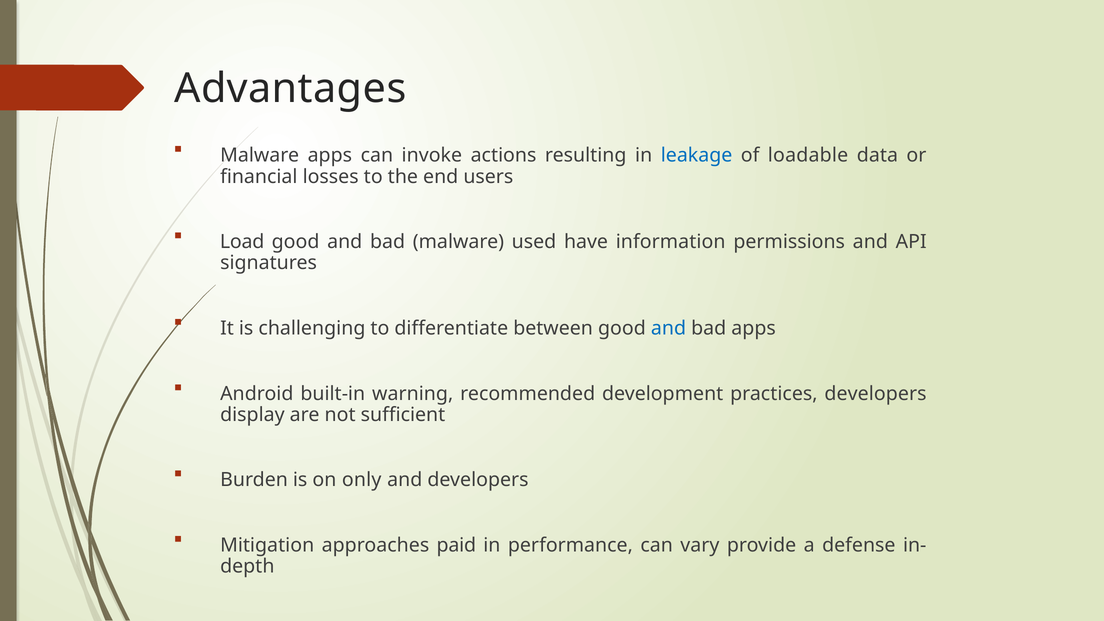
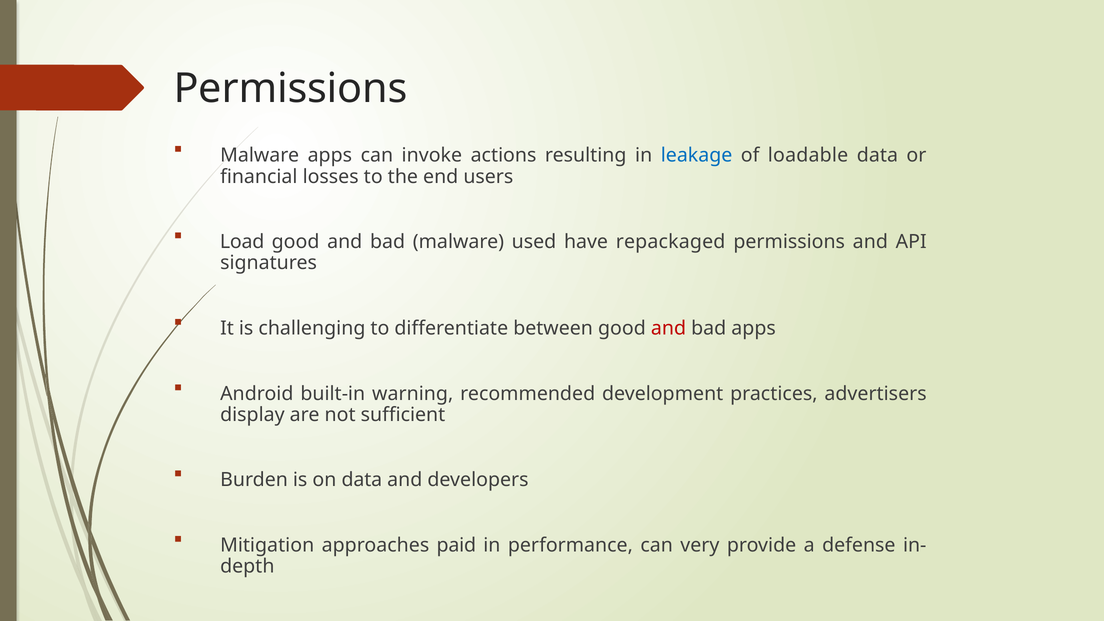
Advantages at (290, 88): Advantages -> Permissions
information: information -> repackaged
and at (669, 328) colour: blue -> red
practices developers: developers -> advertisers
on only: only -> data
vary: vary -> very
